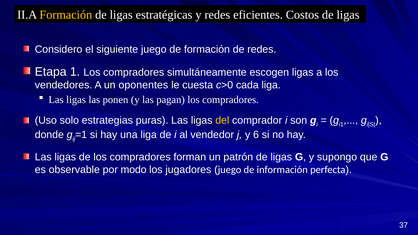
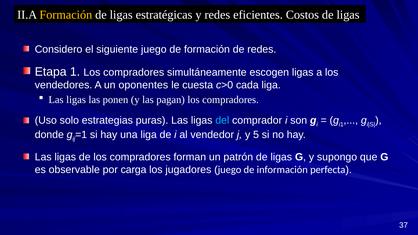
del colour: yellow -> light blue
6: 6 -> 5
modo: modo -> carga
